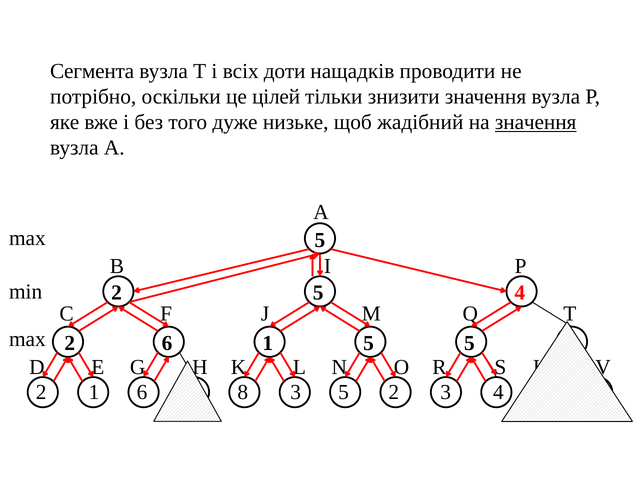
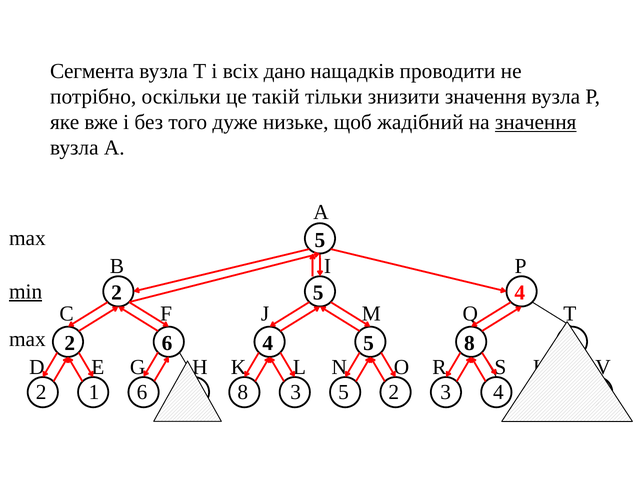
доти: доти -> дано
цілей: цілей -> такій
min underline: none -> present
2 1: 1 -> 4
5 at (469, 343): 5 -> 8
